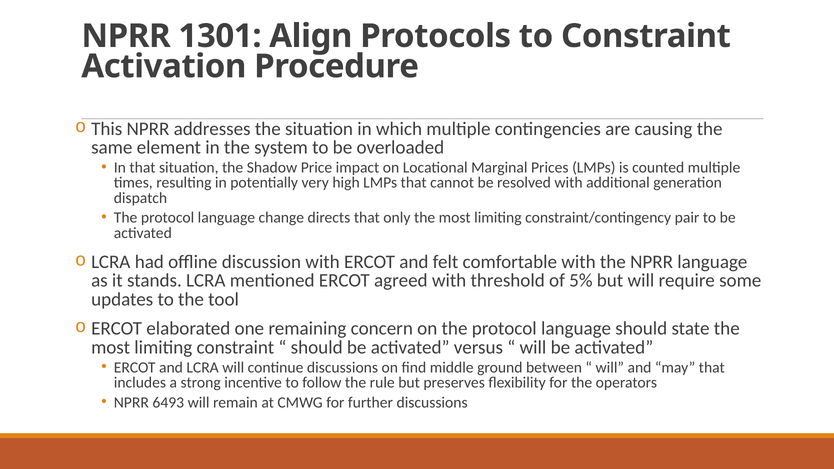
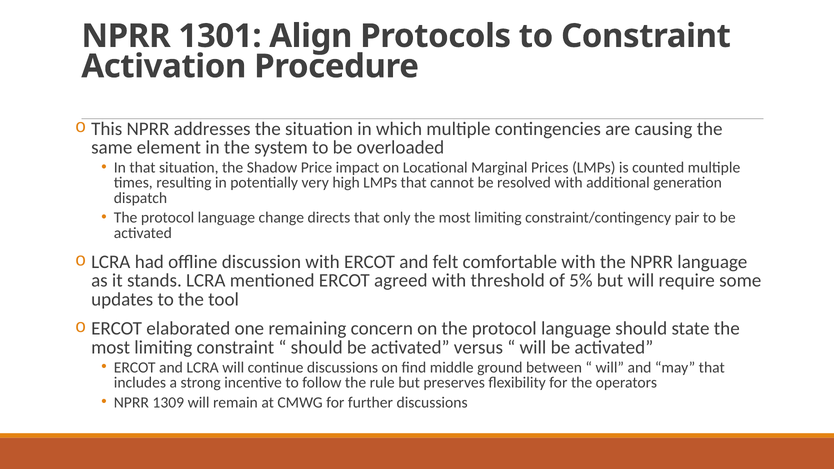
6493: 6493 -> 1309
